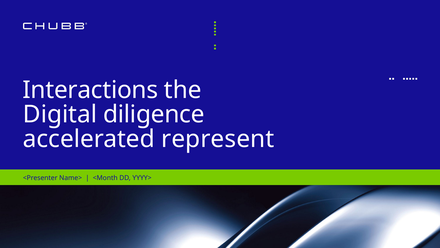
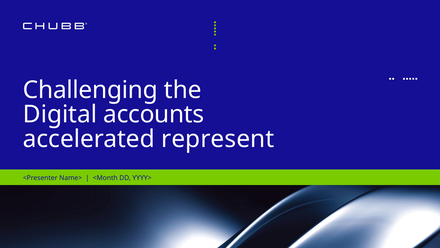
Interactions: Interactions -> Challenging
diligence: diligence -> accounts
